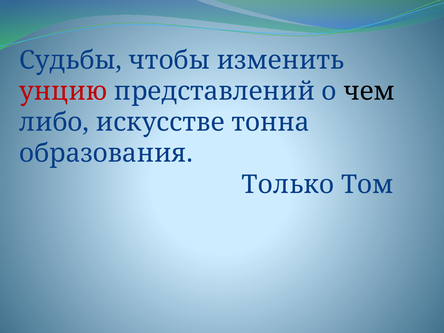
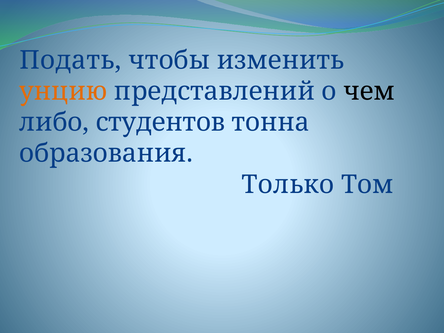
Судьбы: Судьбы -> Подать
унцию colour: red -> orange
искусстве: искусстве -> студентов
